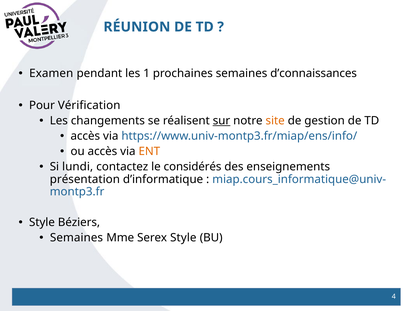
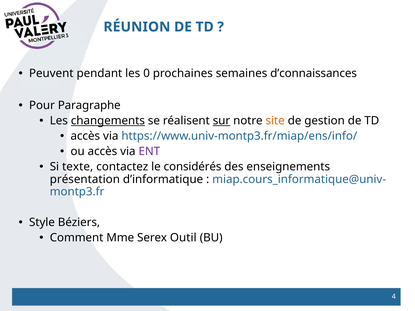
Examen: Examen -> Peuvent
1: 1 -> 0
Vérification: Vérification -> Paragraphe
changements underline: none -> present
ENT colour: orange -> purple
lundi: lundi -> texte
Semaines at (76, 238): Semaines -> Comment
Serex Style: Style -> Outil
